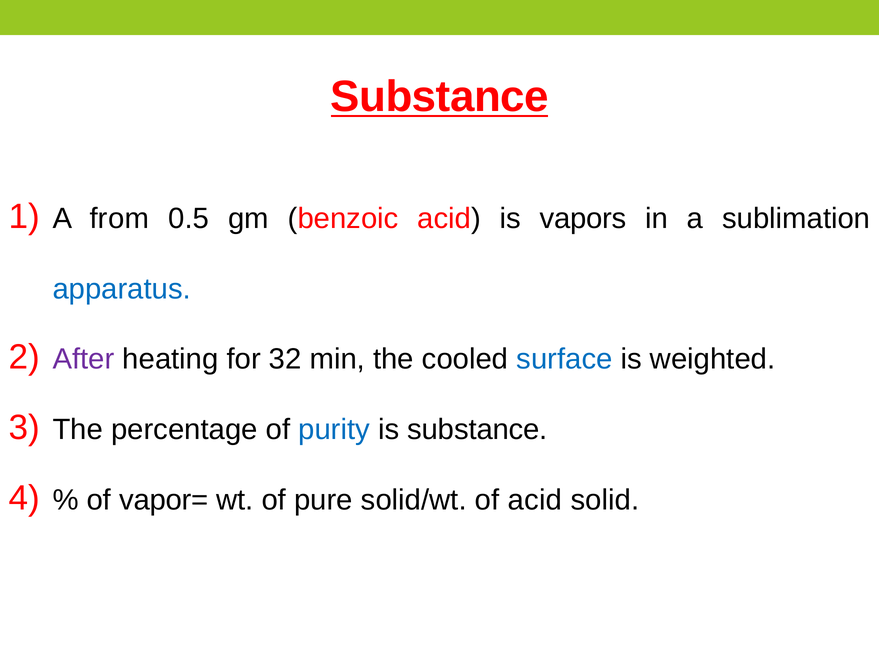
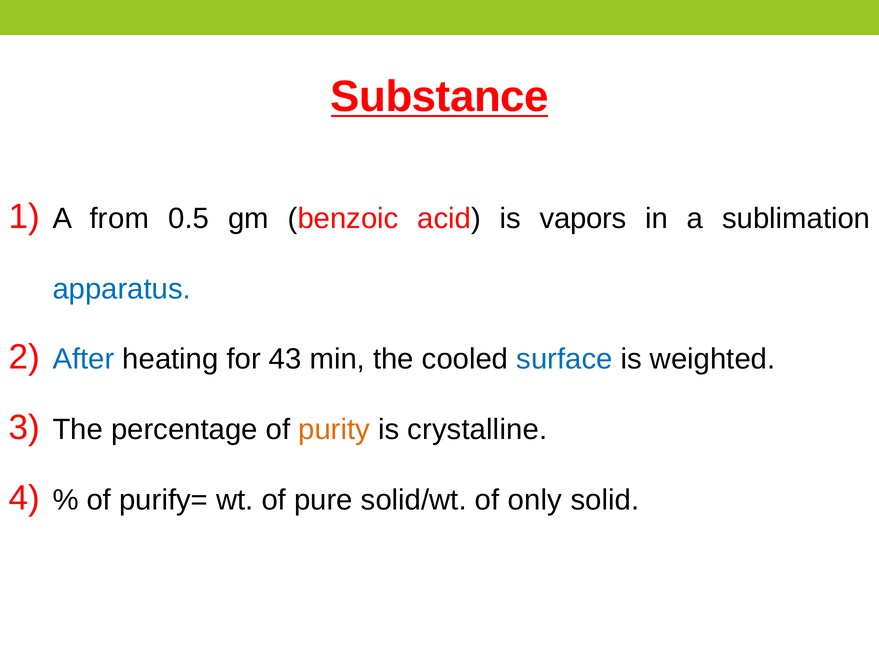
After colour: purple -> blue
32: 32 -> 43
purity colour: blue -> orange
is substance: substance -> crystalline
vapor=: vapor= -> purify=
of acid: acid -> only
